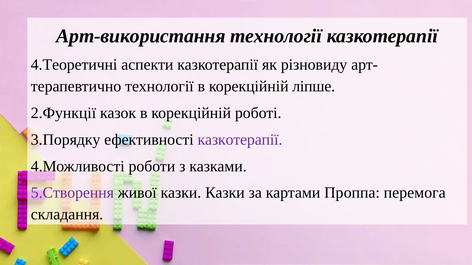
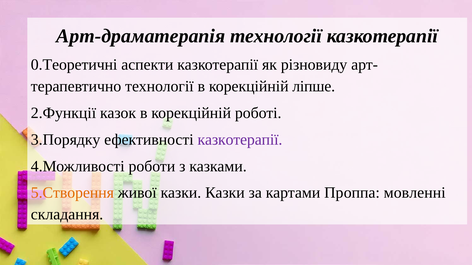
Арт-використання: Арт-використання -> Арт-драматерапія
4.Теоретичні: 4.Теоретичні -> 0.Теоретичні
5.Створення colour: purple -> orange
перемога: перемога -> мовленні
